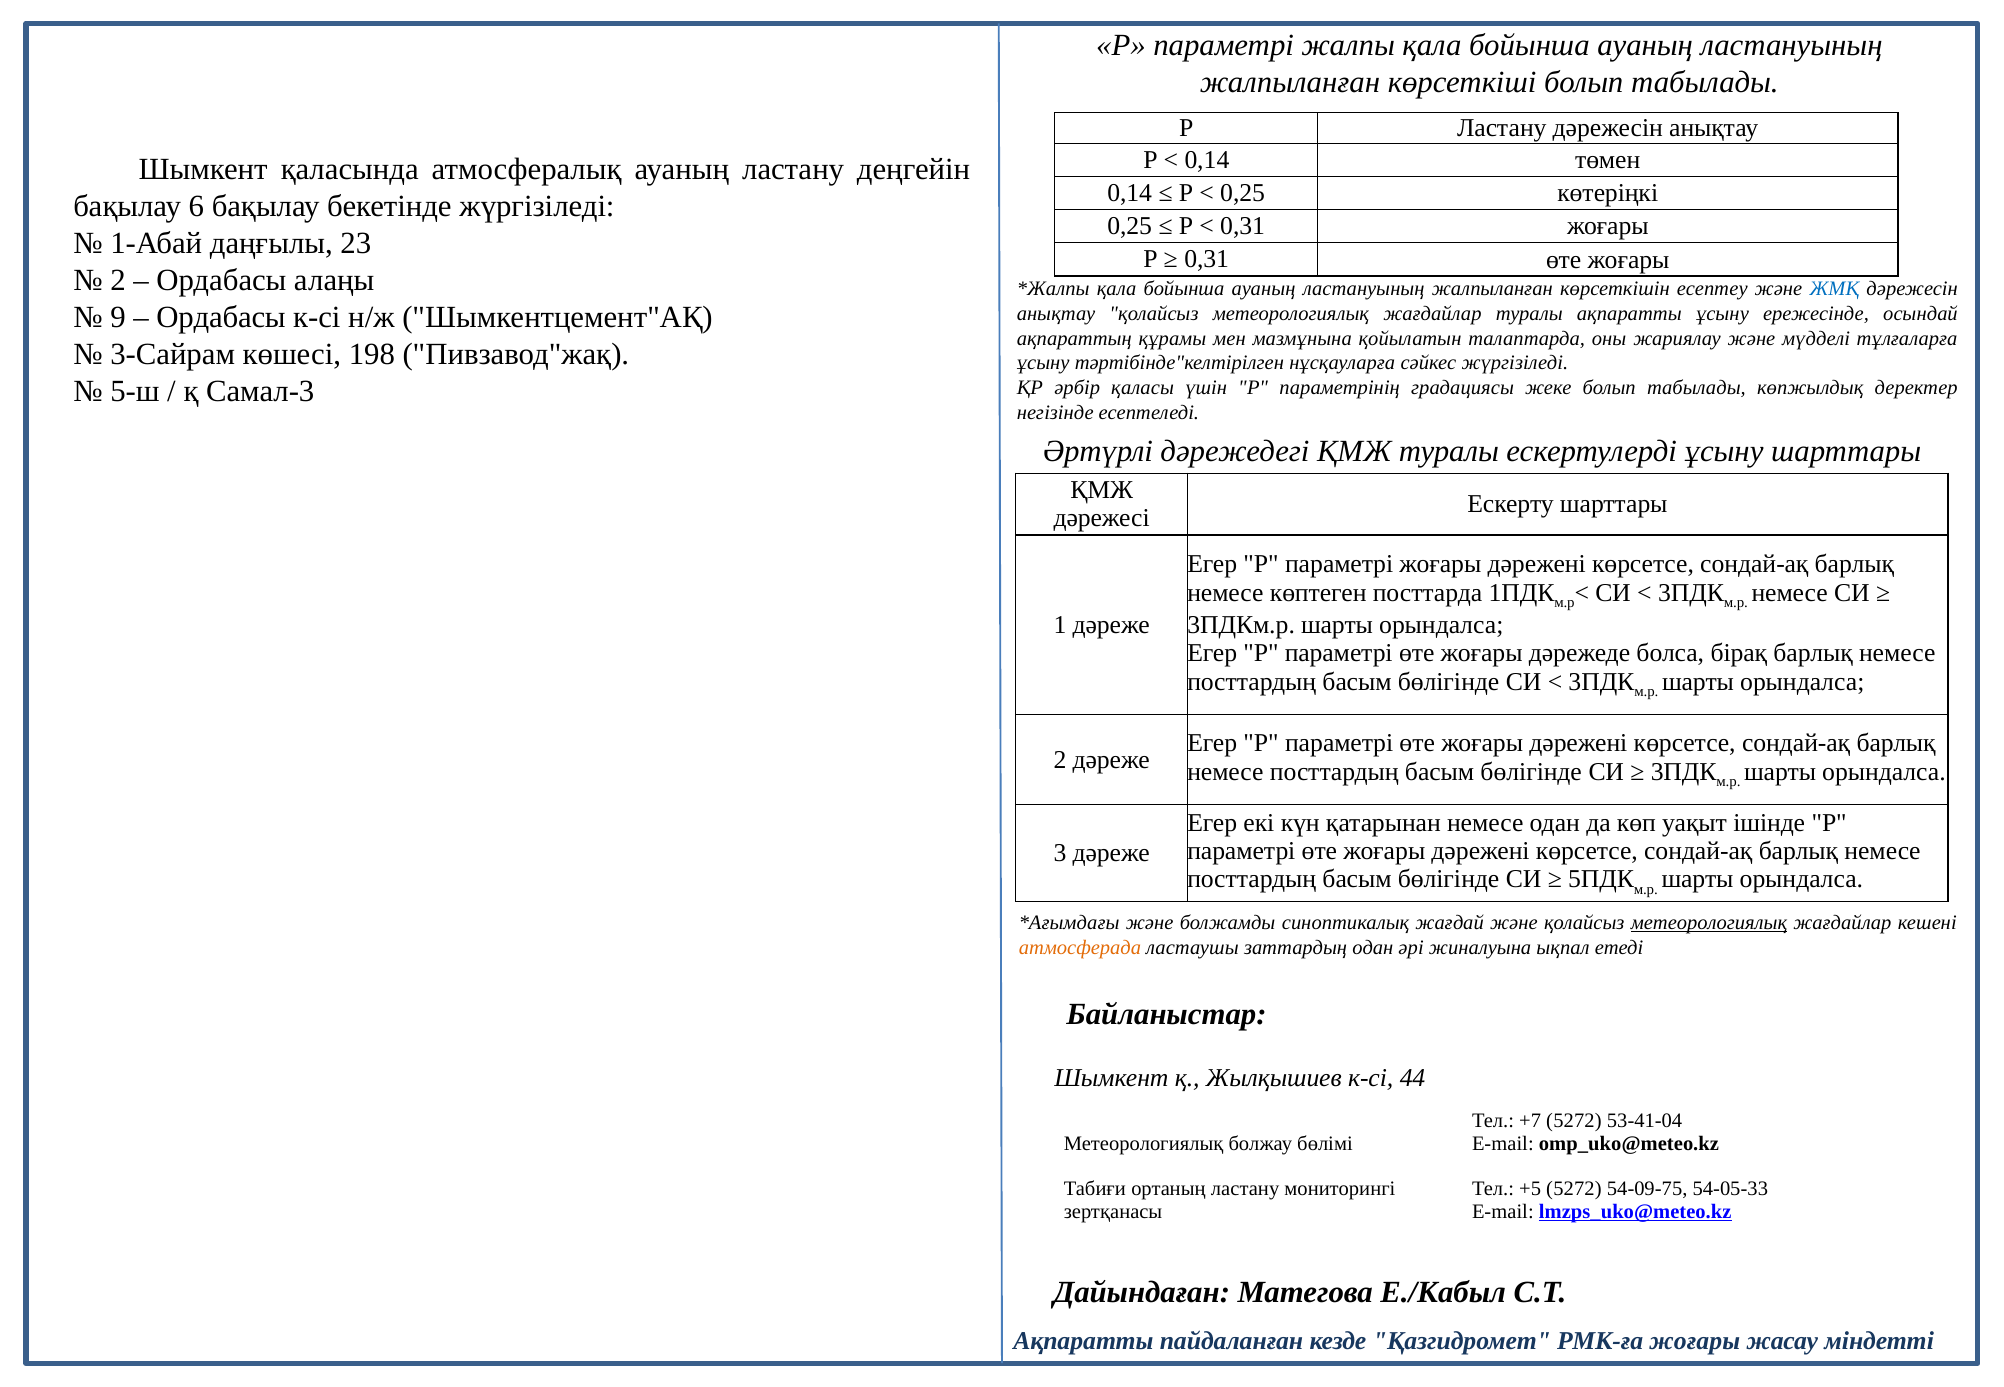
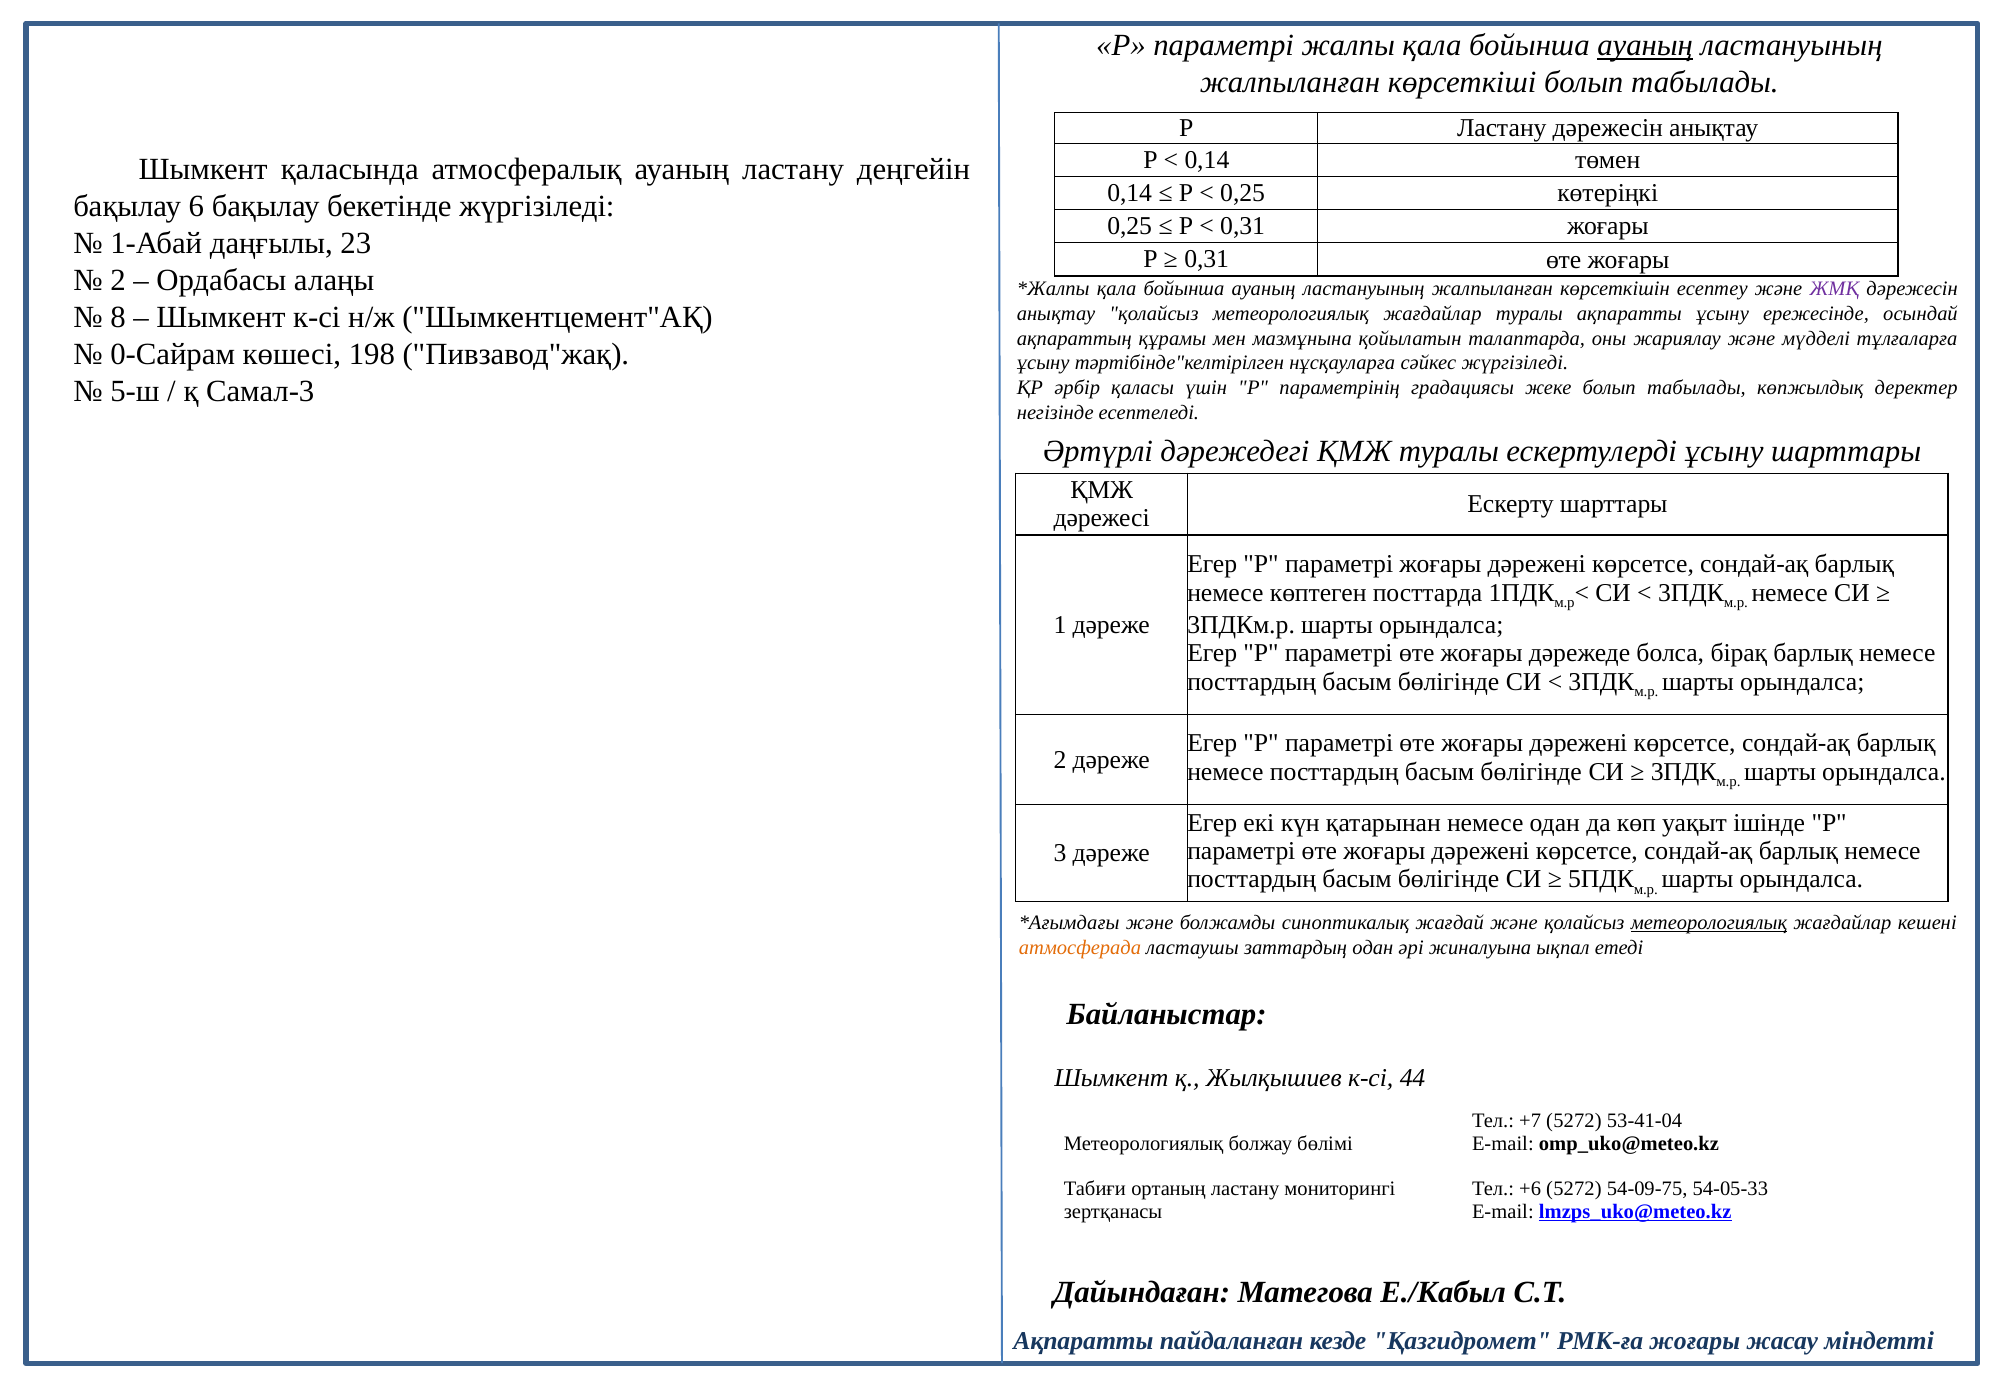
ауаның at (1645, 45) underline: none -> present
ЖМҚ colour: blue -> purple
9: 9 -> 8
Ордабасы at (221, 318): Ордабасы -> Шымкент
3-Сайрам: 3-Сайрам -> 0-Сайрам
+5: +5 -> +6
